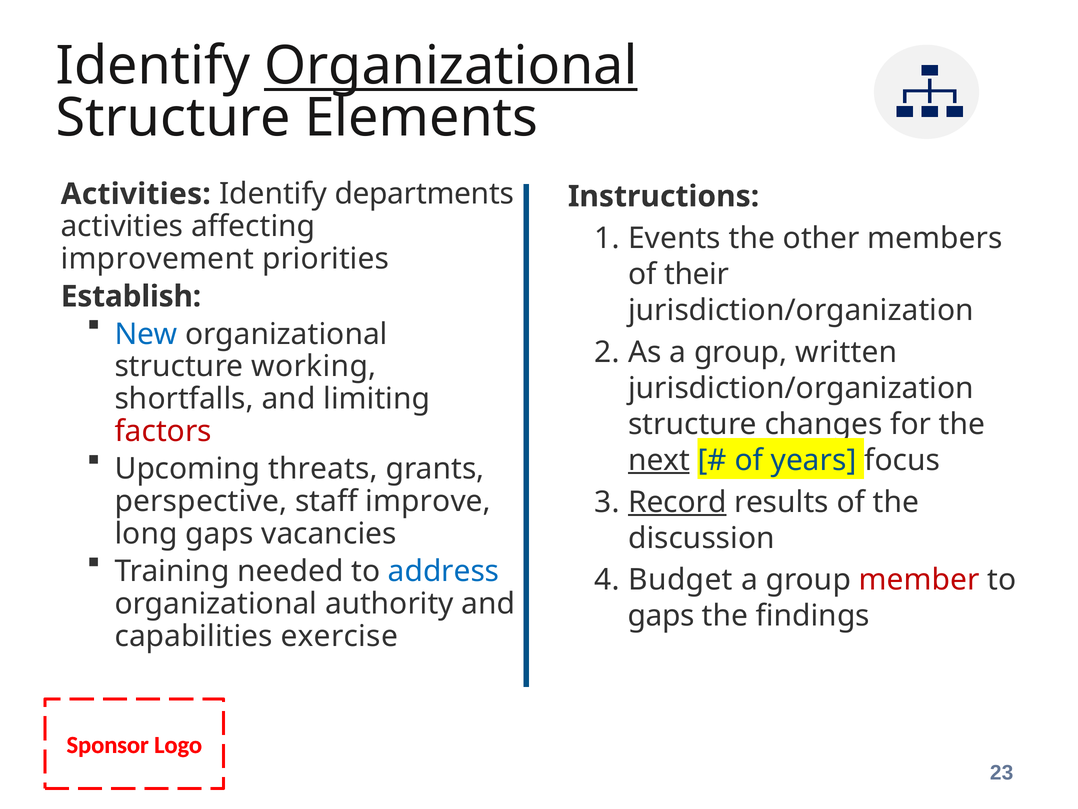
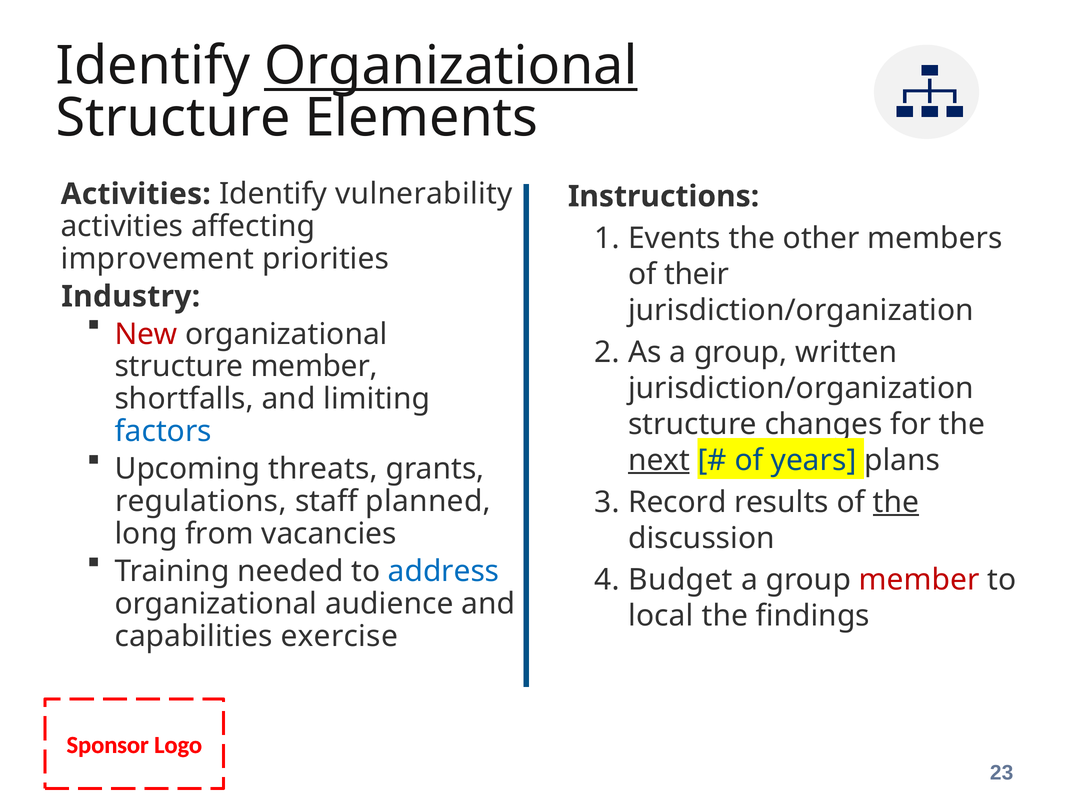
departments: departments -> vulnerability
Establish: Establish -> Industry
New colour: blue -> red
structure working: working -> member
factors colour: red -> blue
focus: focus -> plans
perspective: perspective -> regulations
improve: improve -> planned
Record underline: present -> none
the at (896, 502) underline: none -> present
long gaps: gaps -> from
authority: authority -> audience
gaps at (661, 616): gaps -> local
